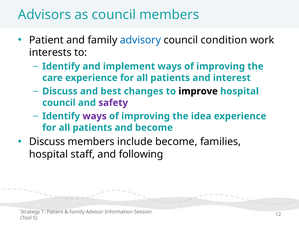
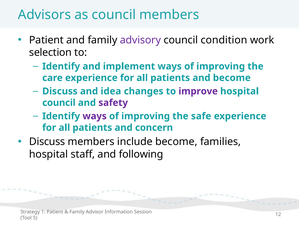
advisory colour: blue -> purple
interests: interests -> selection
and interest: interest -> become
best: best -> idea
improve colour: black -> purple
idea: idea -> safe
and become: become -> concern
